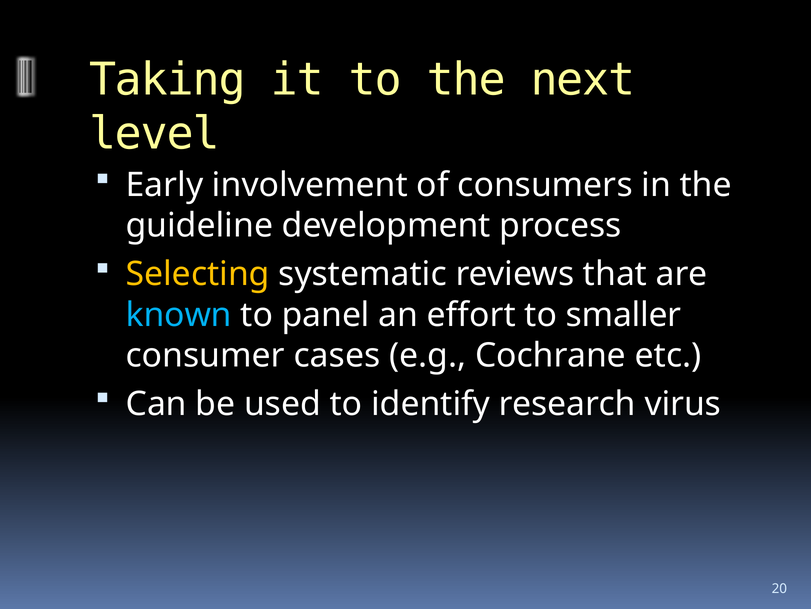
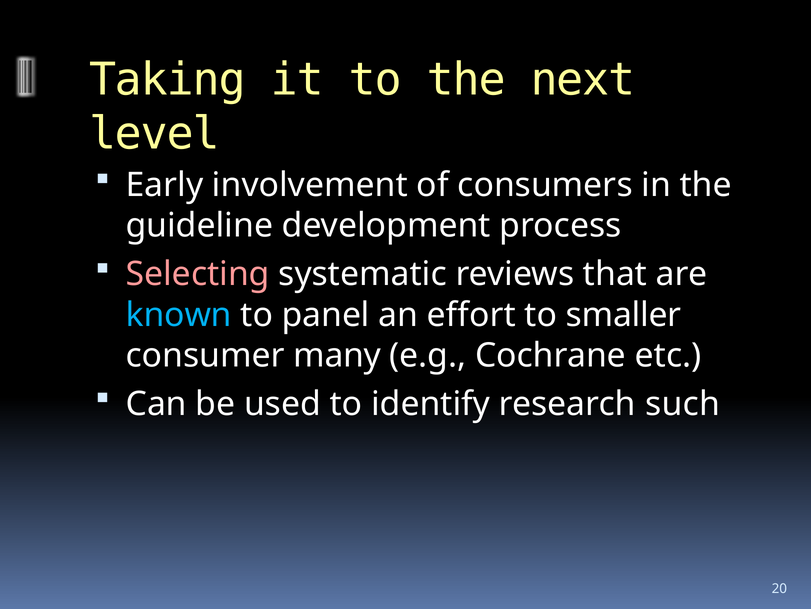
Selecting colour: yellow -> pink
cases: cases -> many
virus: virus -> such
